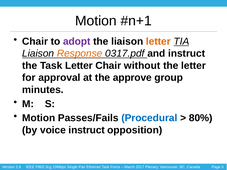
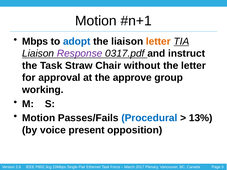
Chair at (35, 41): Chair -> Mbps
adopt colour: purple -> blue
Response colour: orange -> purple
Task Letter: Letter -> Straw
minutes: minutes -> working
80%: 80% -> 13%
voice instruct: instruct -> present
